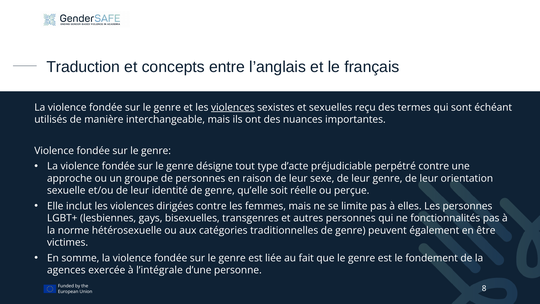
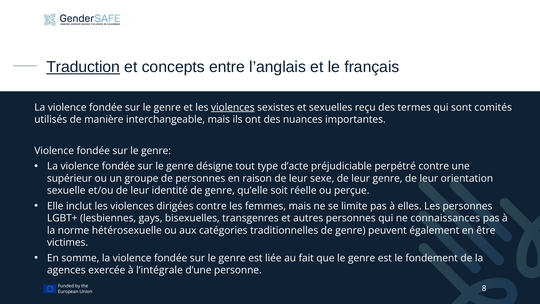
Traduction underline: none -> present
échéant: échéant -> comités
approche: approche -> supérieur
fonctionnalités: fonctionnalités -> connaissances
